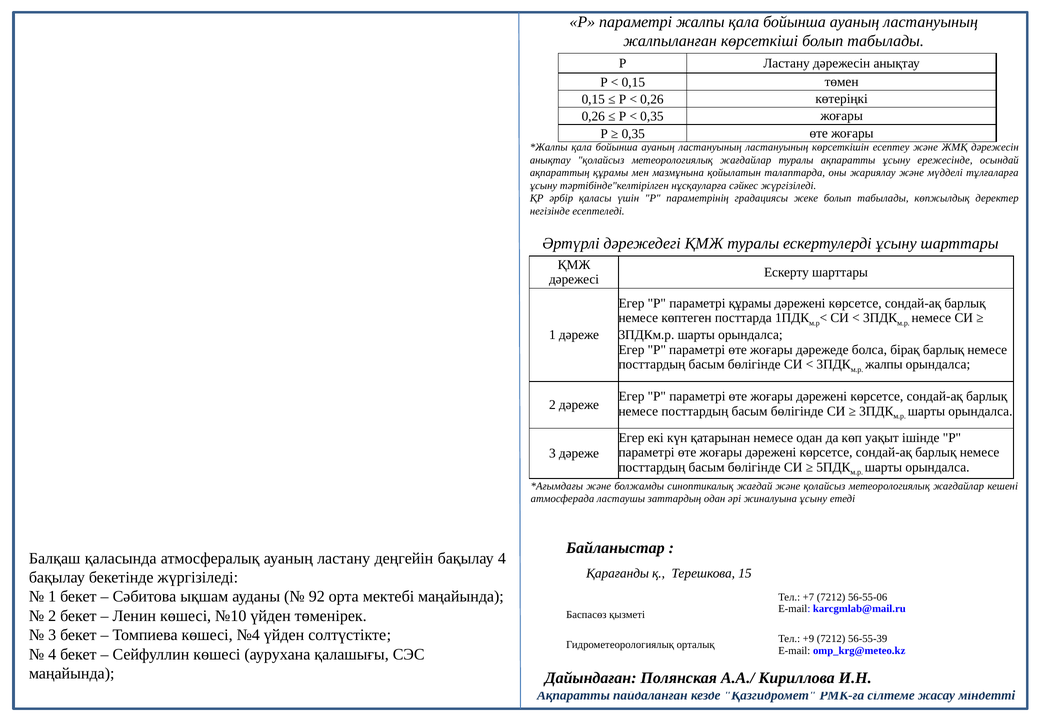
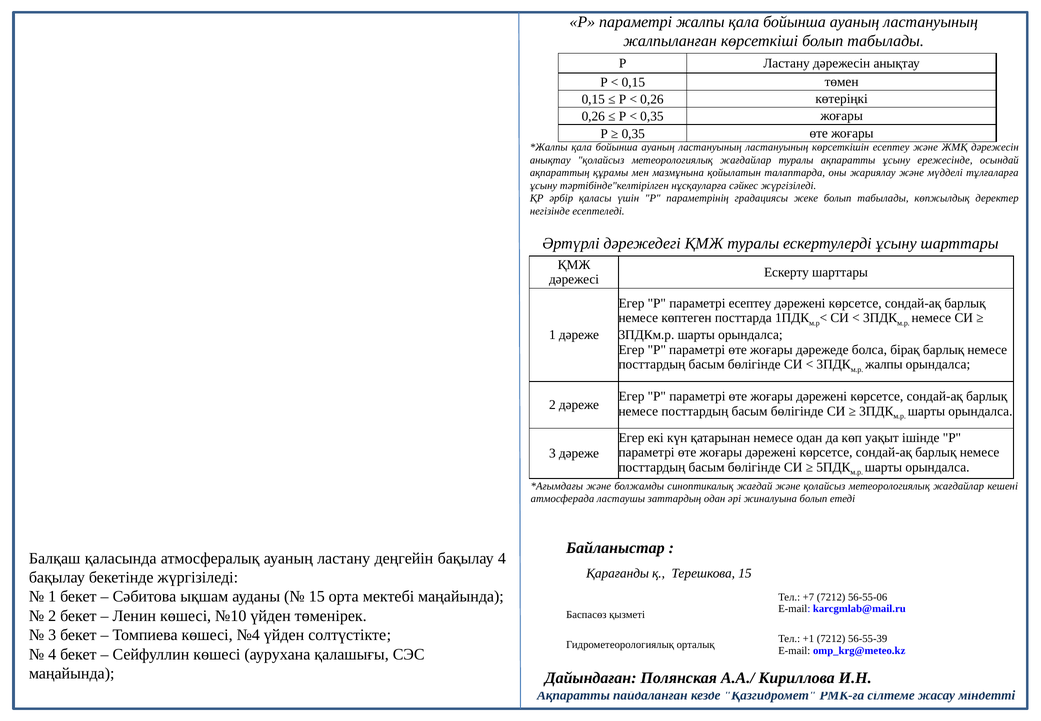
параметрі құрамы: құрамы -> есептеу
жиналуына ұсыну: ұсыну -> болып
92 at (317, 596): 92 -> 15
+9: +9 -> +1
